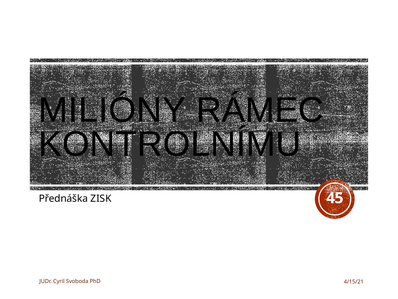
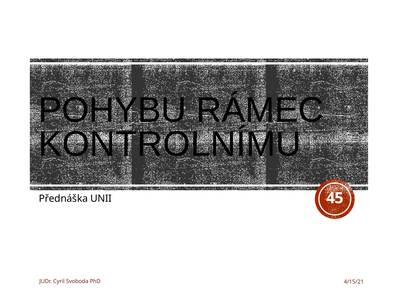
MILIÓNY: MILIÓNY -> POHYBU
ZISK: ZISK -> UNII
